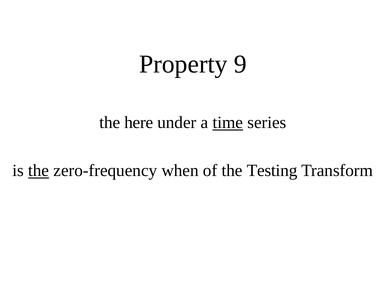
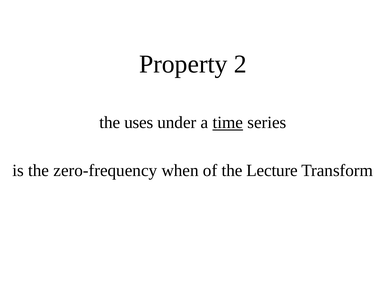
9: 9 -> 2
here: here -> uses
the at (39, 171) underline: present -> none
Testing: Testing -> Lecture
